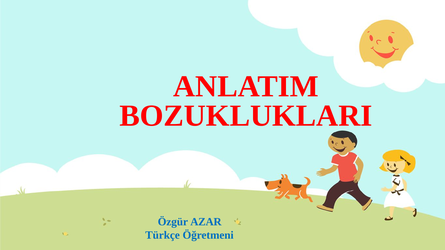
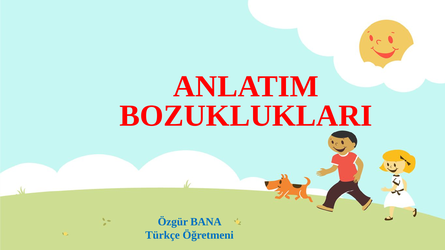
AZAR: AZAR -> BANA
